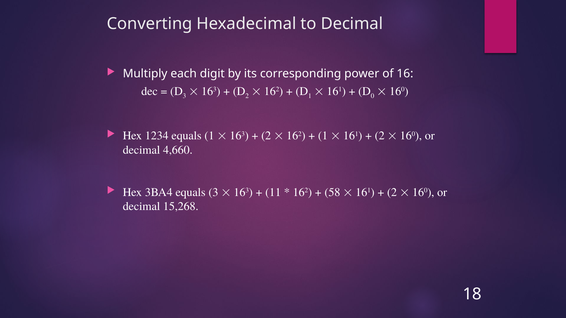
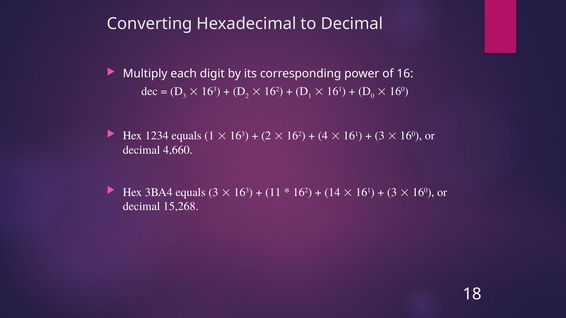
1 at (323, 136): 1 -> 4
2 at (380, 136): 2 -> 3
58: 58 -> 14
2 at (392, 192): 2 -> 3
